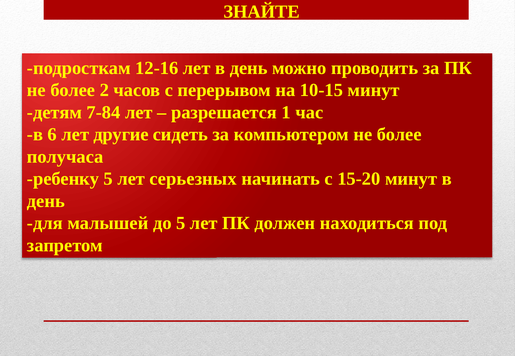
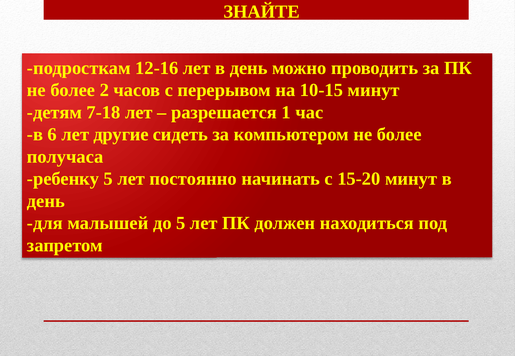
7-84: 7-84 -> 7-18
серьезных: серьезных -> постоянно
